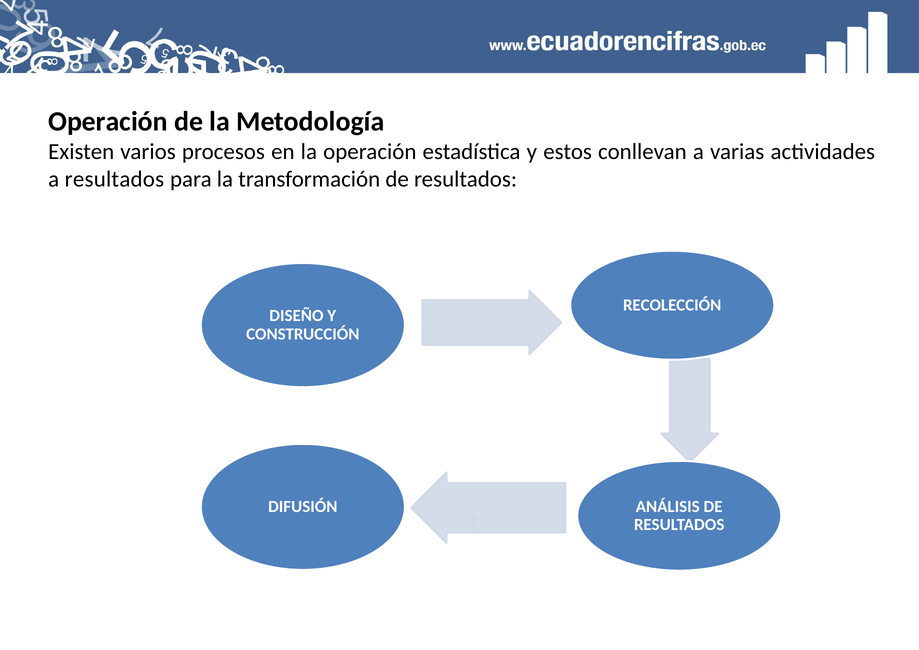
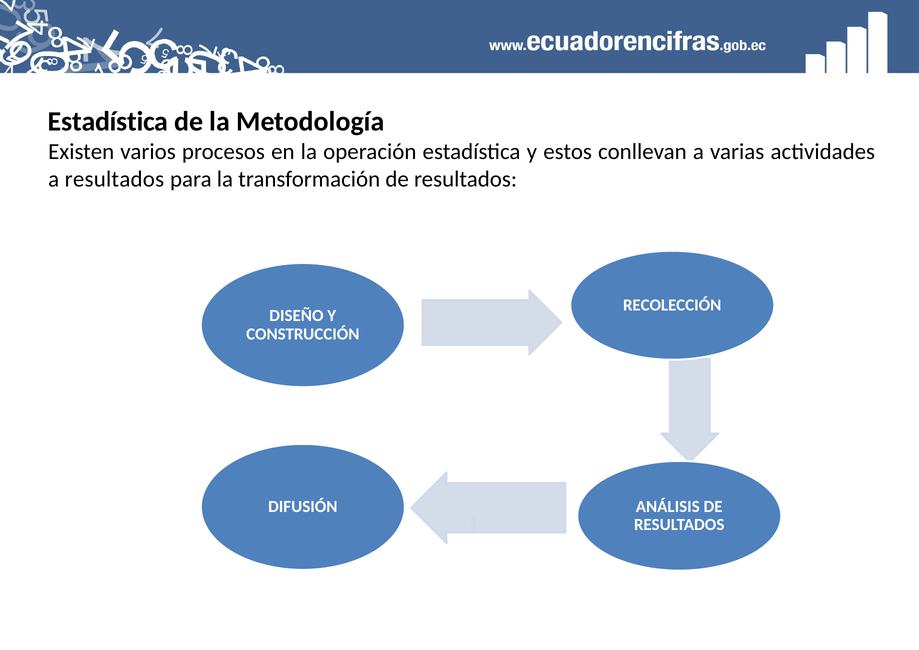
Operación at (108, 122): Operación -> Estadística
